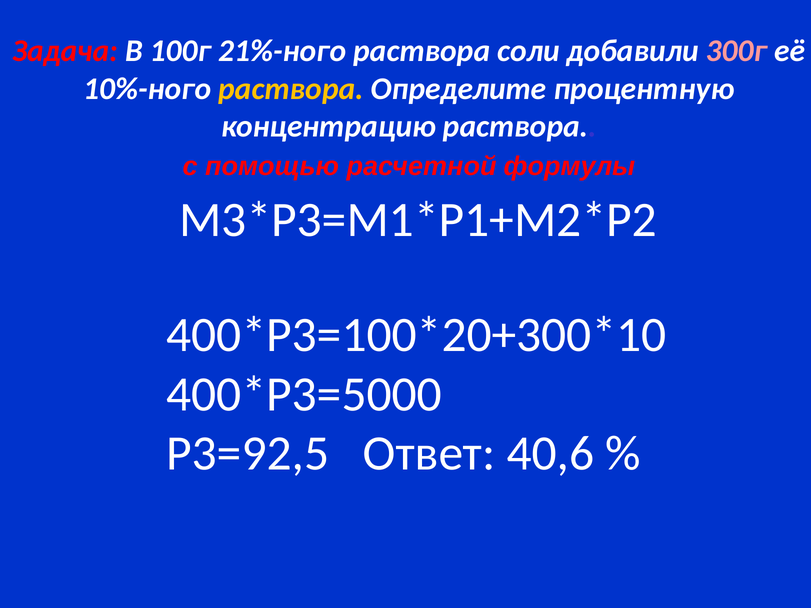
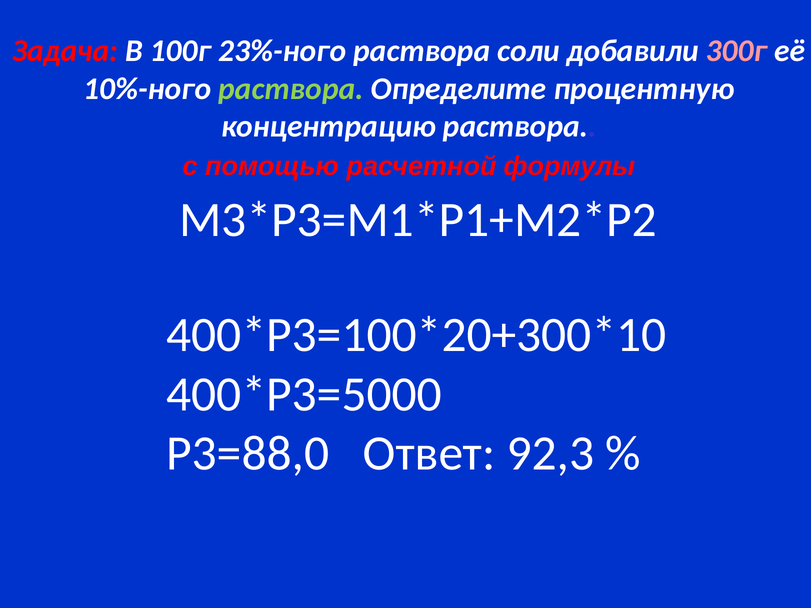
21%-ного: 21%-ного -> 23%-ного
раствора at (291, 89) colour: yellow -> light green
Р3=92,5: Р3=92,5 -> Р3=88,0
40,6: 40,6 -> 92,3
